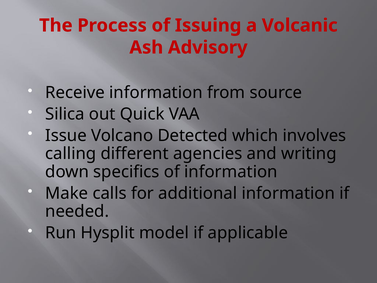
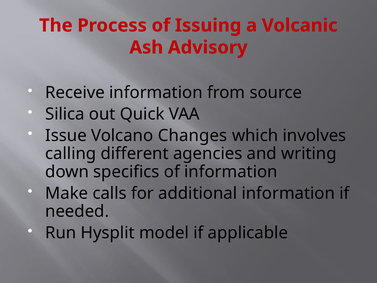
Detected: Detected -> Changes
